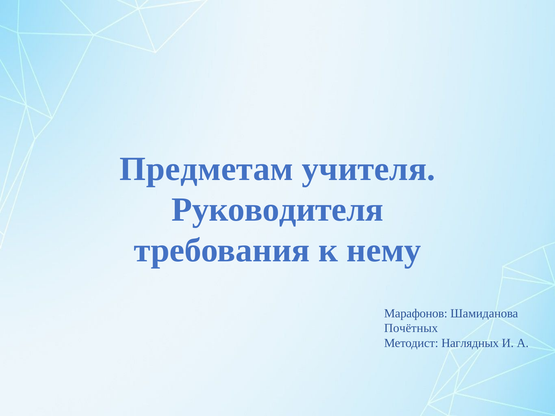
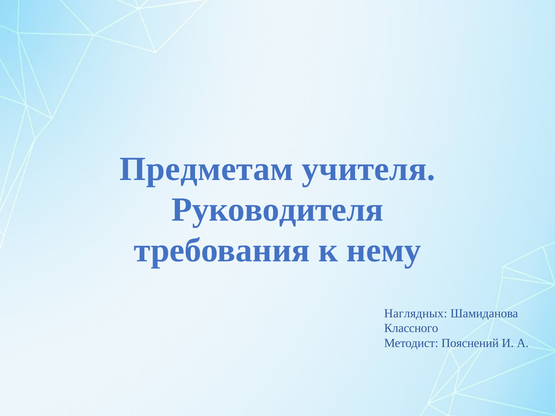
Марафонов: Марафонов -> Наглядных
Почётных: Почётных -> Классного
Наглядных: Наглядных -> Пояснений
